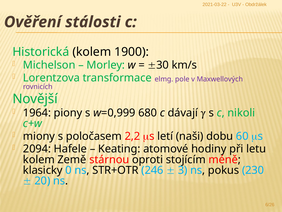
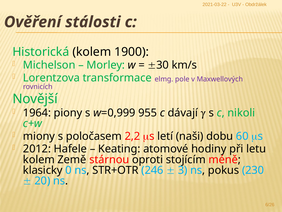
680: 680 -> 955
2094: 2094 -> 2012
